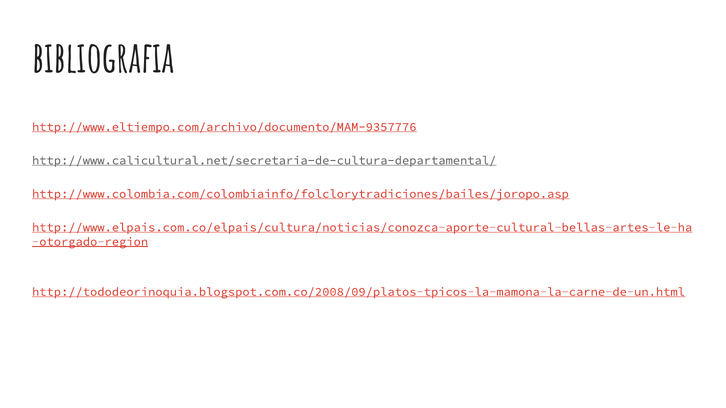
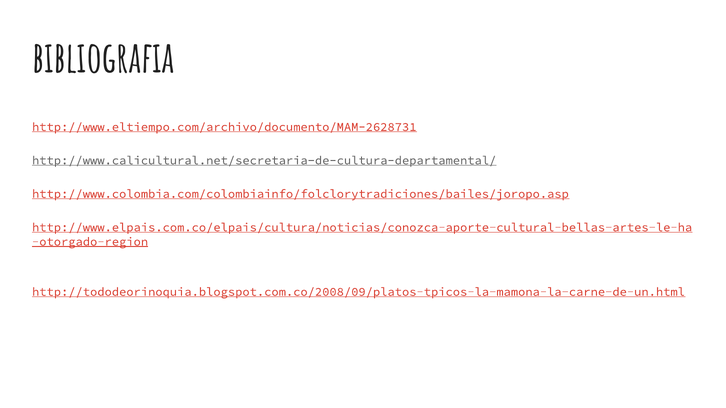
http://www.eltiempo.com/archivo/documento/MAM-9357776: http://www.eltiempo.com/archivo/documento/MAM-9357776 -> http://www.eltiempo.com/archivo/documento/MAM-2628731
